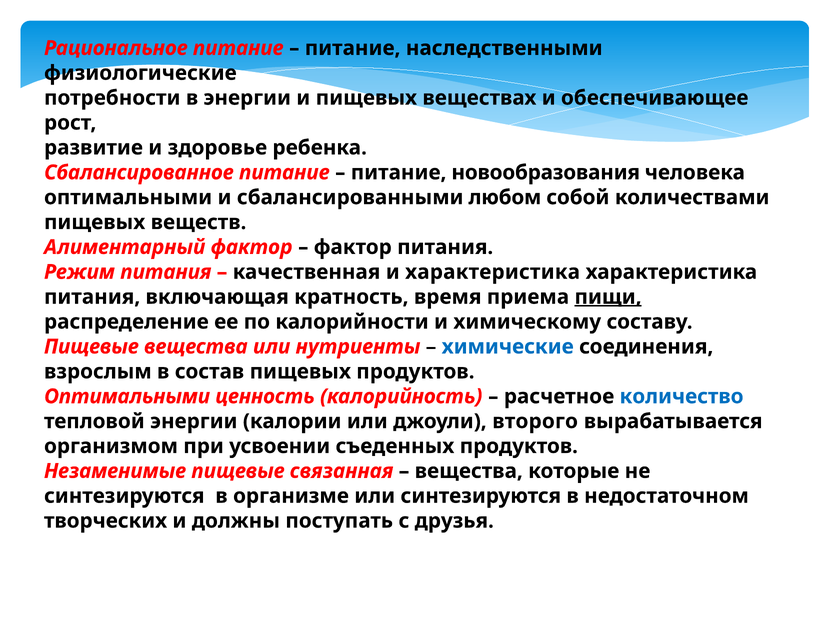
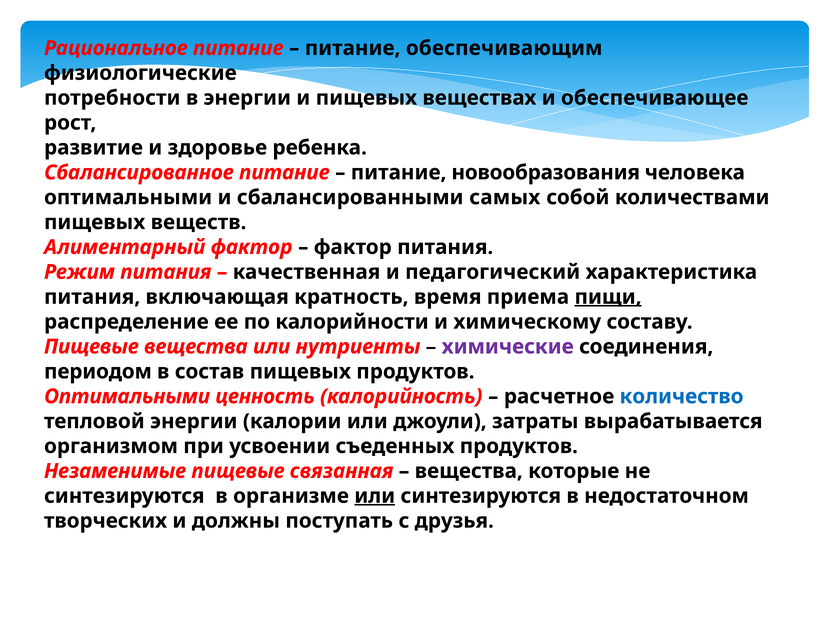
наследственными: наследственными -> обеспечивающим
любом: любом -> самых
и характеристика: характеристика -> педагогический
химические colour: blue -> purple
взрослым: взрослым -> периодом
второго: второго -> затраты
или at (375, 496) underline: none -> present
